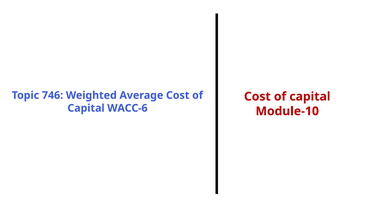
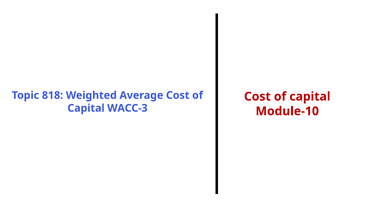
746: 746 -> 818
WACC-6: WACC-6 -> WACC-3
